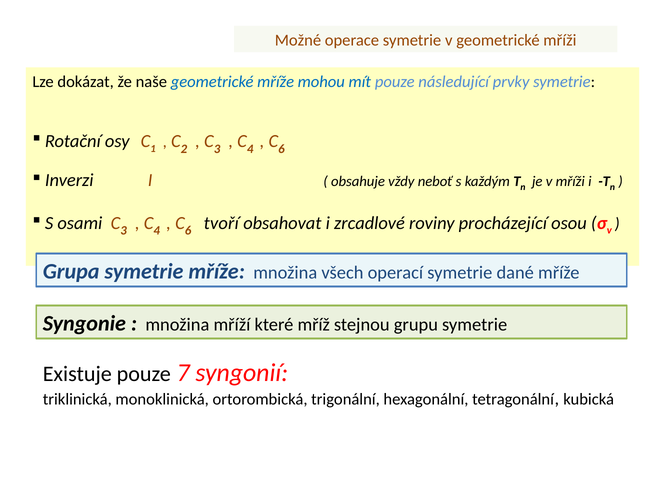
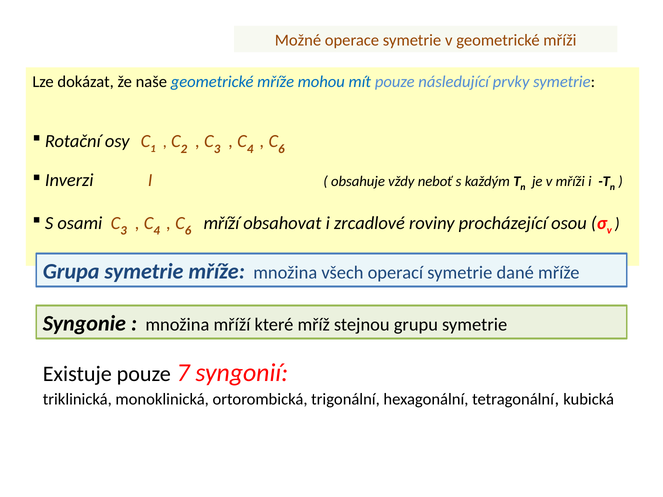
tvoří at (221, 223): tvoří -> mříží
